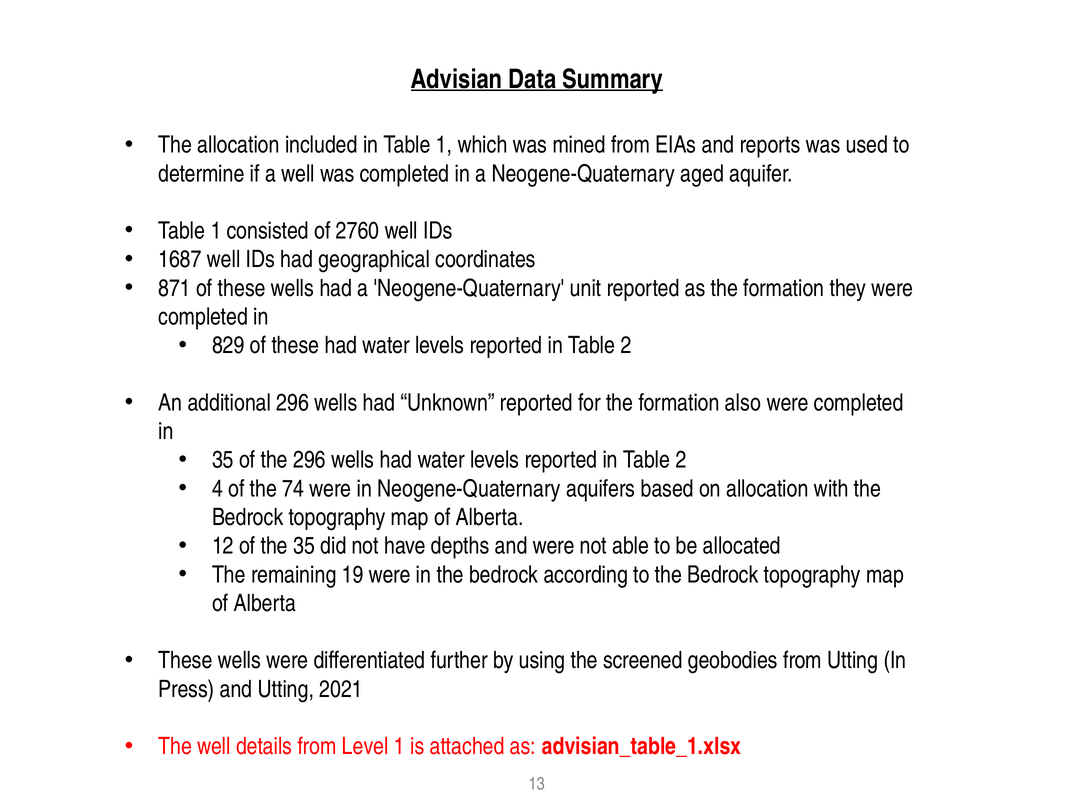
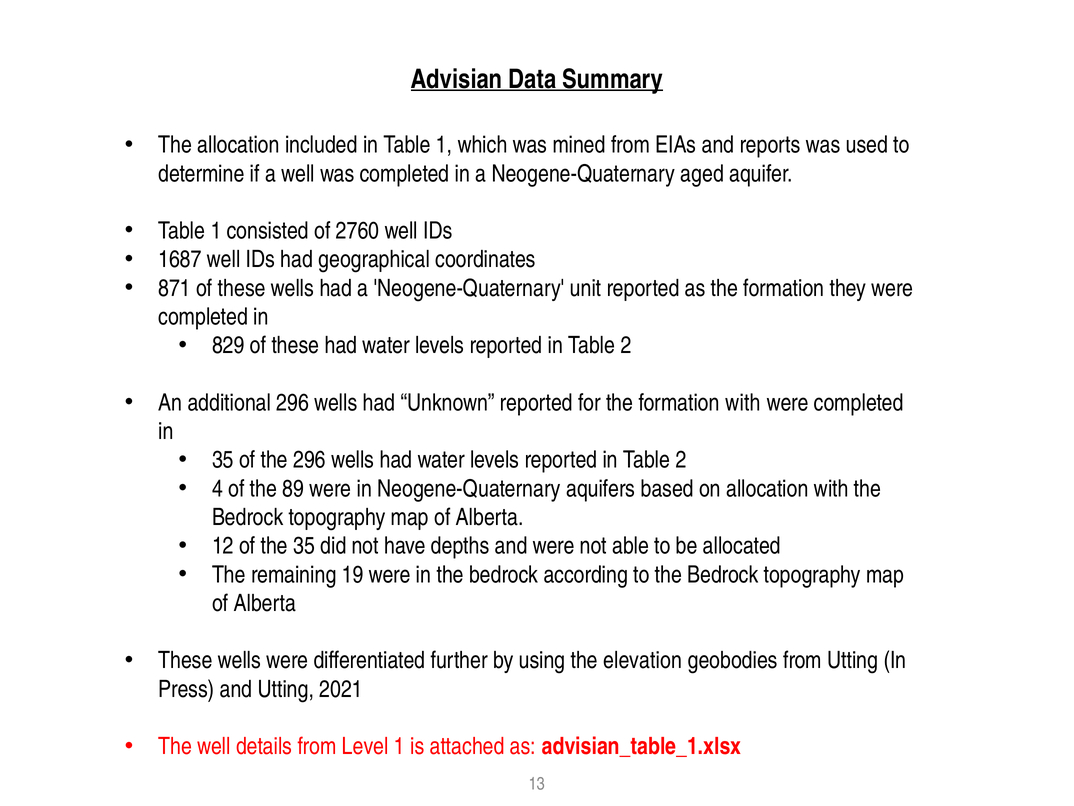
formation also: also -> with
74: 74 -> 89
screened: screened -> elevation
